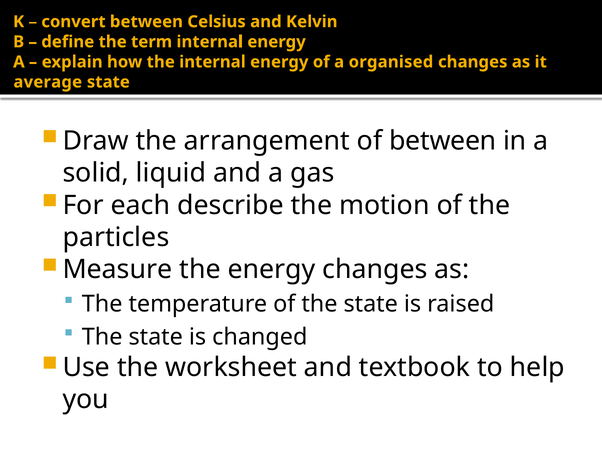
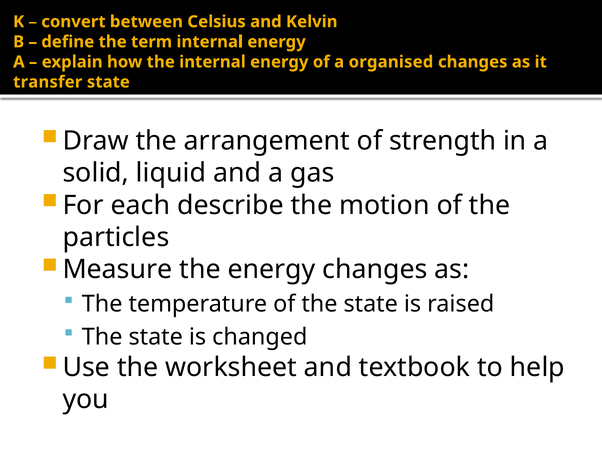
average: average -> transfer
of between: between -> strength
